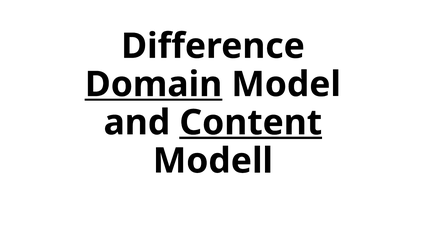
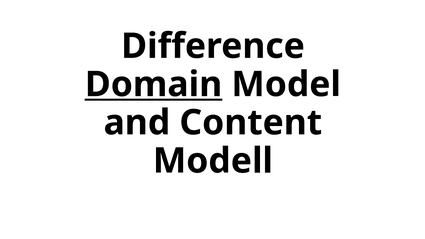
Content underline: present -> none
